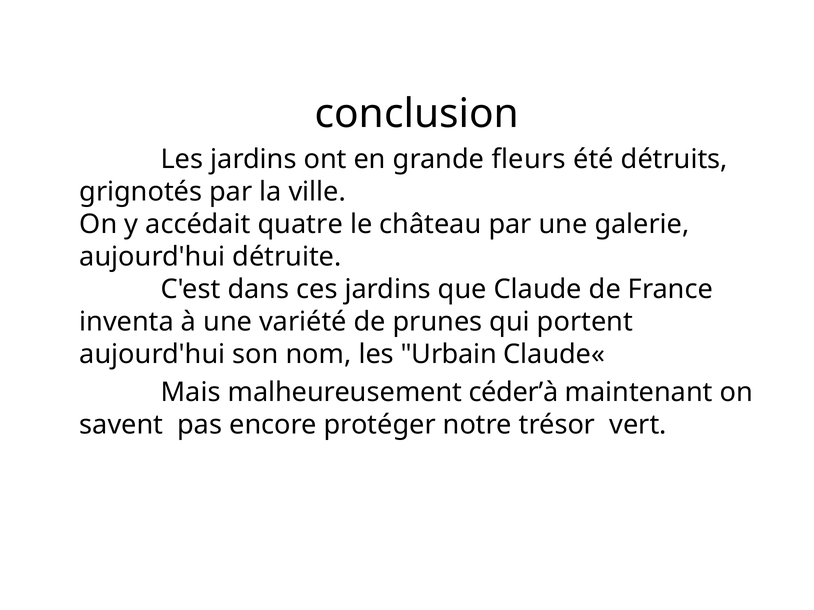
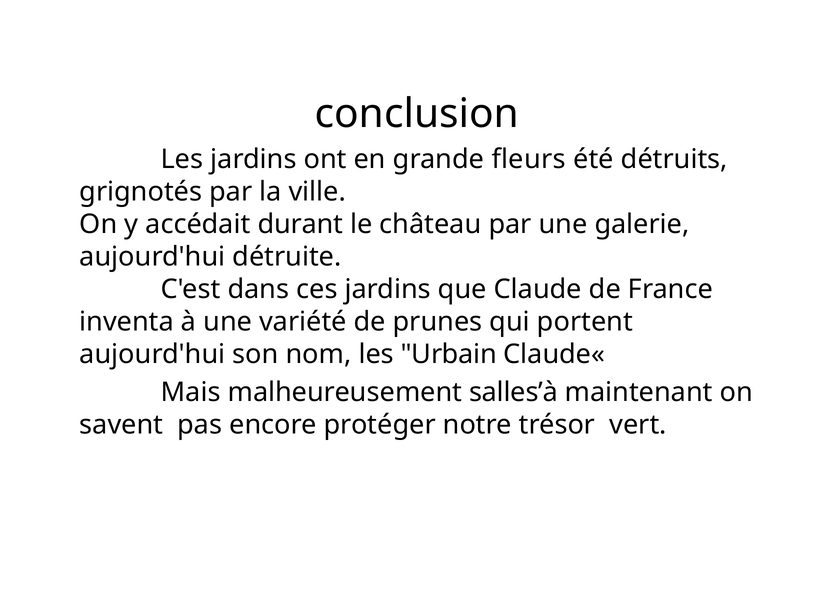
quatre: quatre -> durant
céder’à: céder’à -> salles’à
